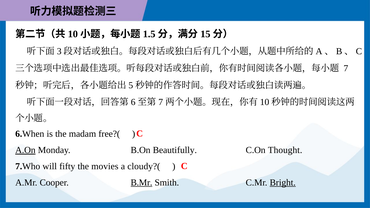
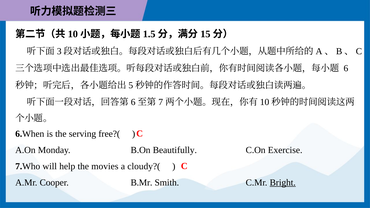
7: 7 -> 6
madam: madam -> serving
A.On underline: present -> none
Thought: Thought -> Exercise
fifty: fifty -> help
B.Mr underline: present -> none
